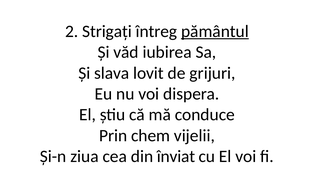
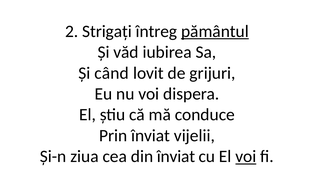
slava: slava -> când
Prin chem: chem -> înviat
voi at (246, 157) underline: none -> present
